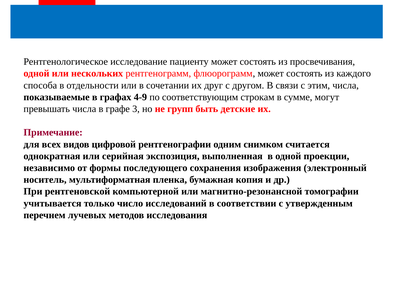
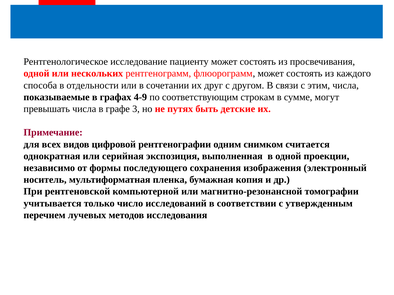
групп: групп -> путях
